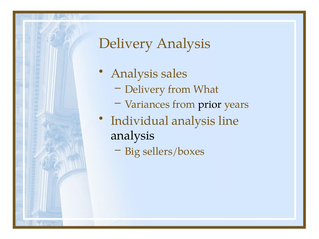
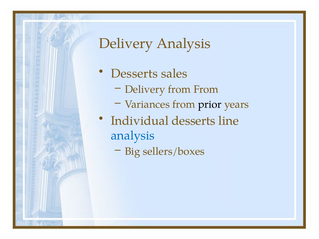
Analysis at (134, 74): Analysis -> Desserts
from What: What -> From
Individual analysis: analysis -> desserts
analysis at (133, 136) colour: black -> blue
